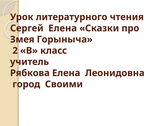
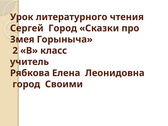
Сергей Елена: Елена -> Город
